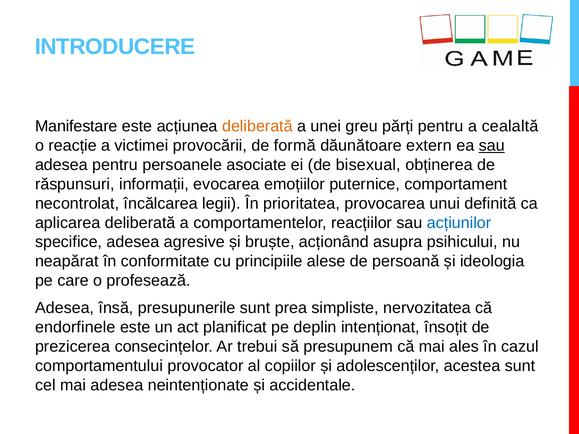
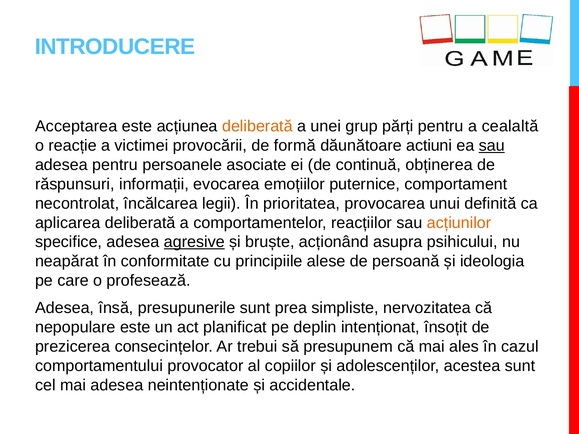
Manifestare: Manifestare -> Acceptarea
greu: greu -> grup
extern: extern -> actiuni
bisexual: bisexual -> continuă
acțiunilor colour: blue -> orange
agresive underline: none -> present
endorfinele: endorfinele -> nepopulare
